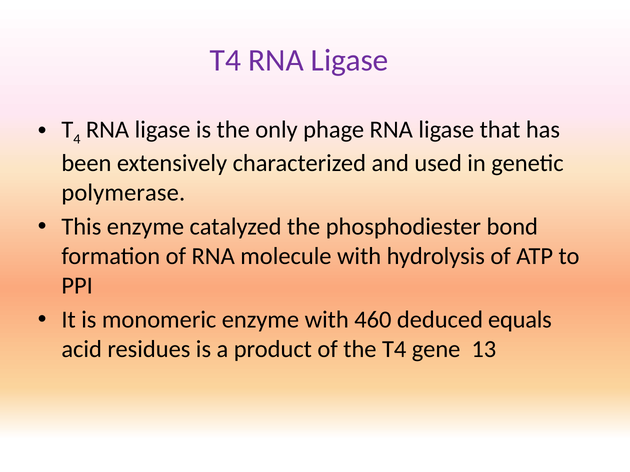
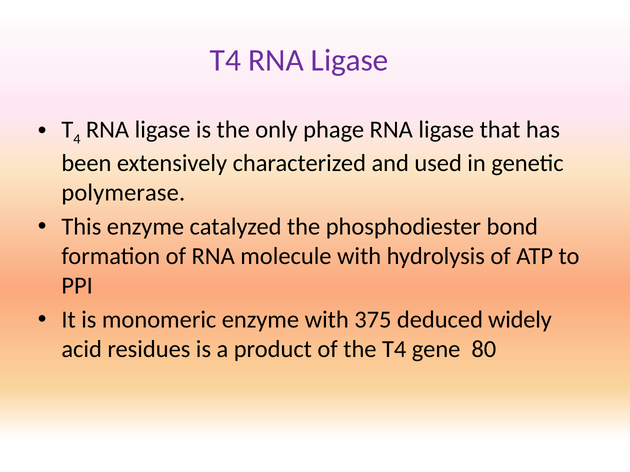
460: 460 -> 375
equals: equals -> widely
13: 13 -> 80
